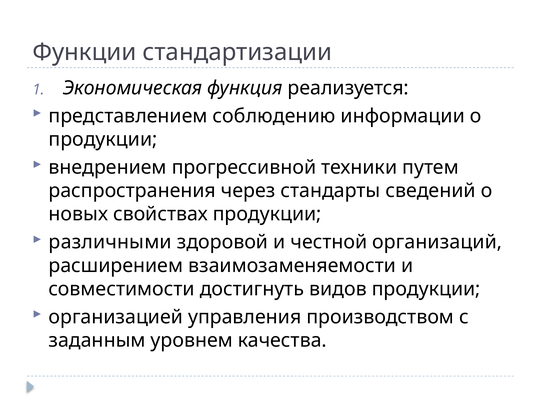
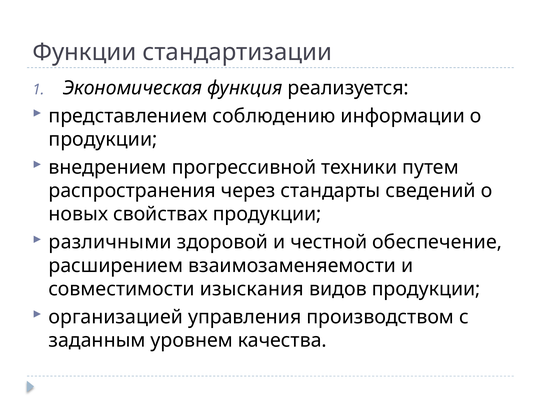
организаций: организаций -> обеспечение
достигнуть: достигнуть -> изыскания
